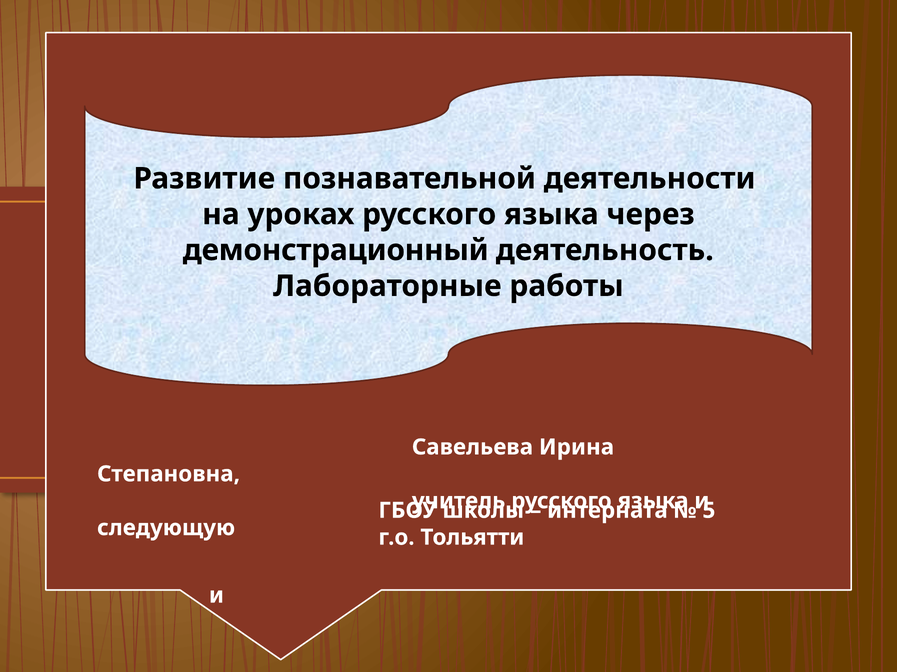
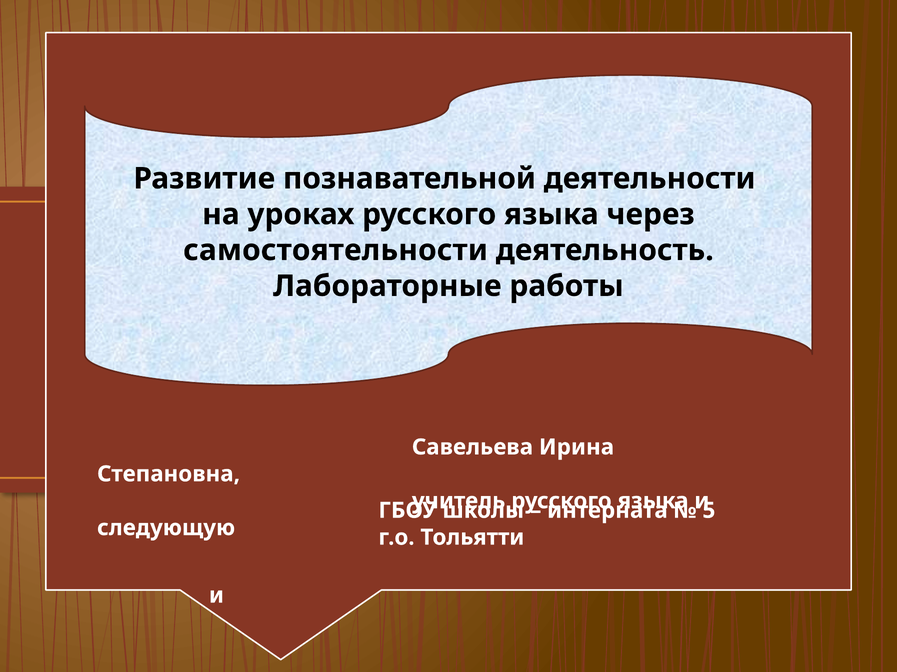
демонстрационный: демонстрационный -> самостоятельности
